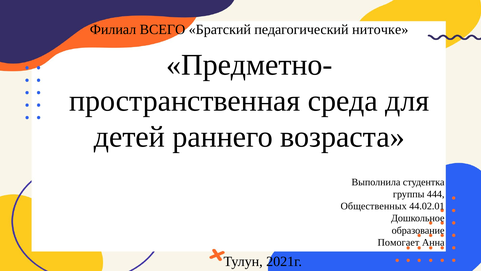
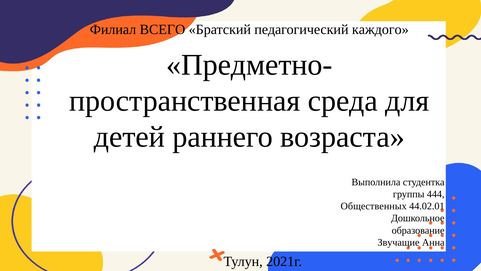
ниточке: ниточке -> каждого
Помогает: Помогает -> Звучащие
